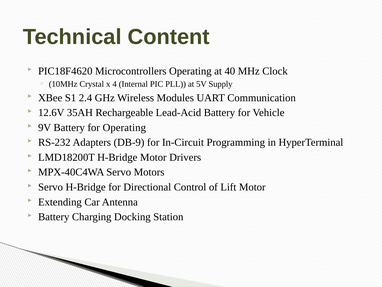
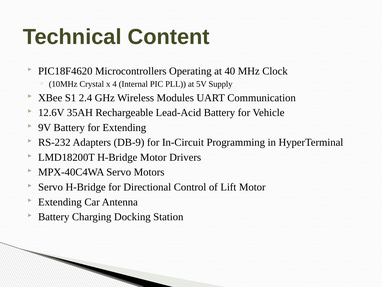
for Operating: Operating -> Extending
